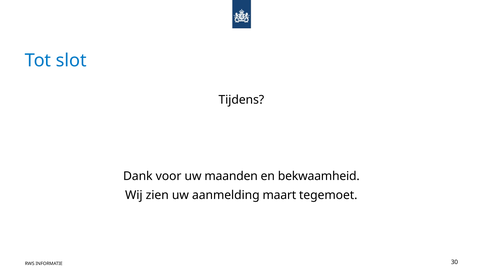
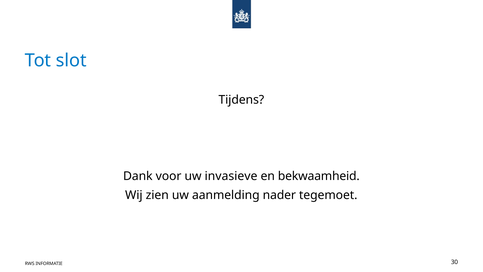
maanden: maanden -> invasieve
maart: maart -> nader
